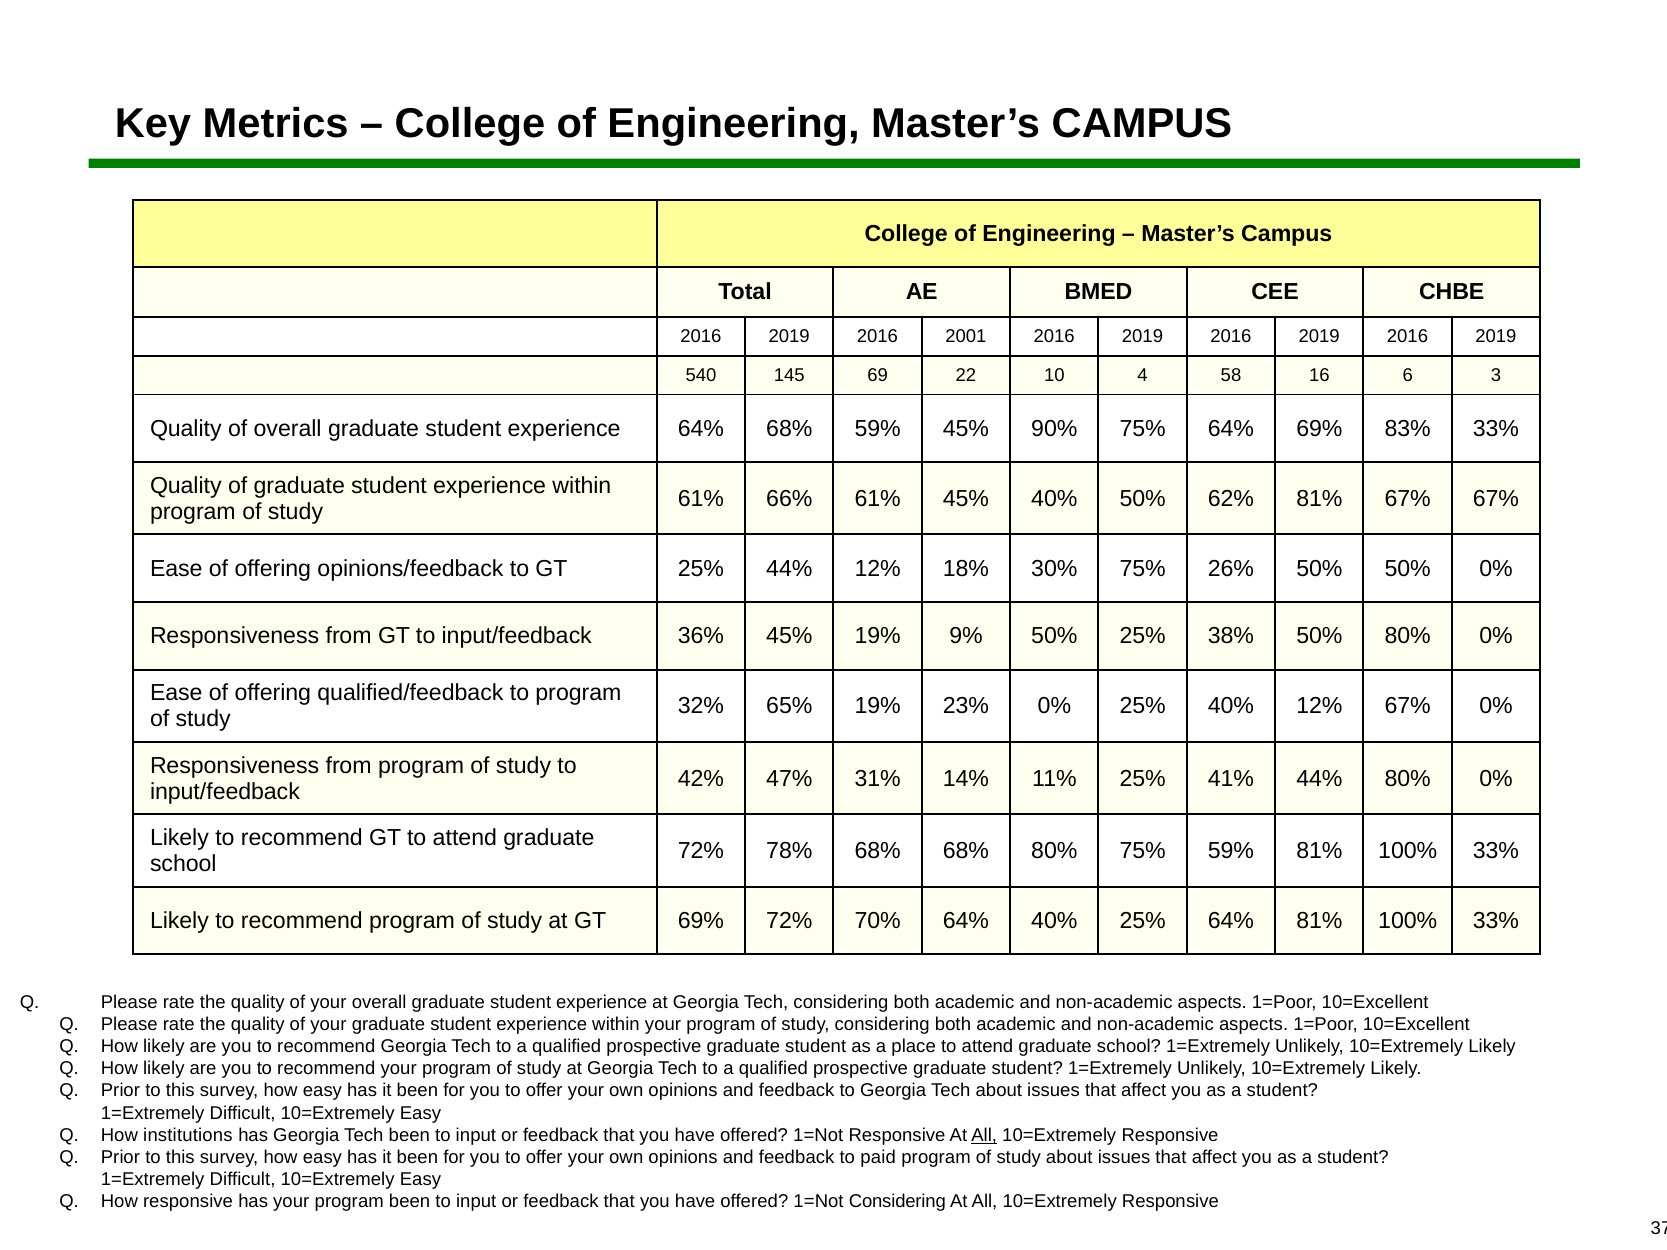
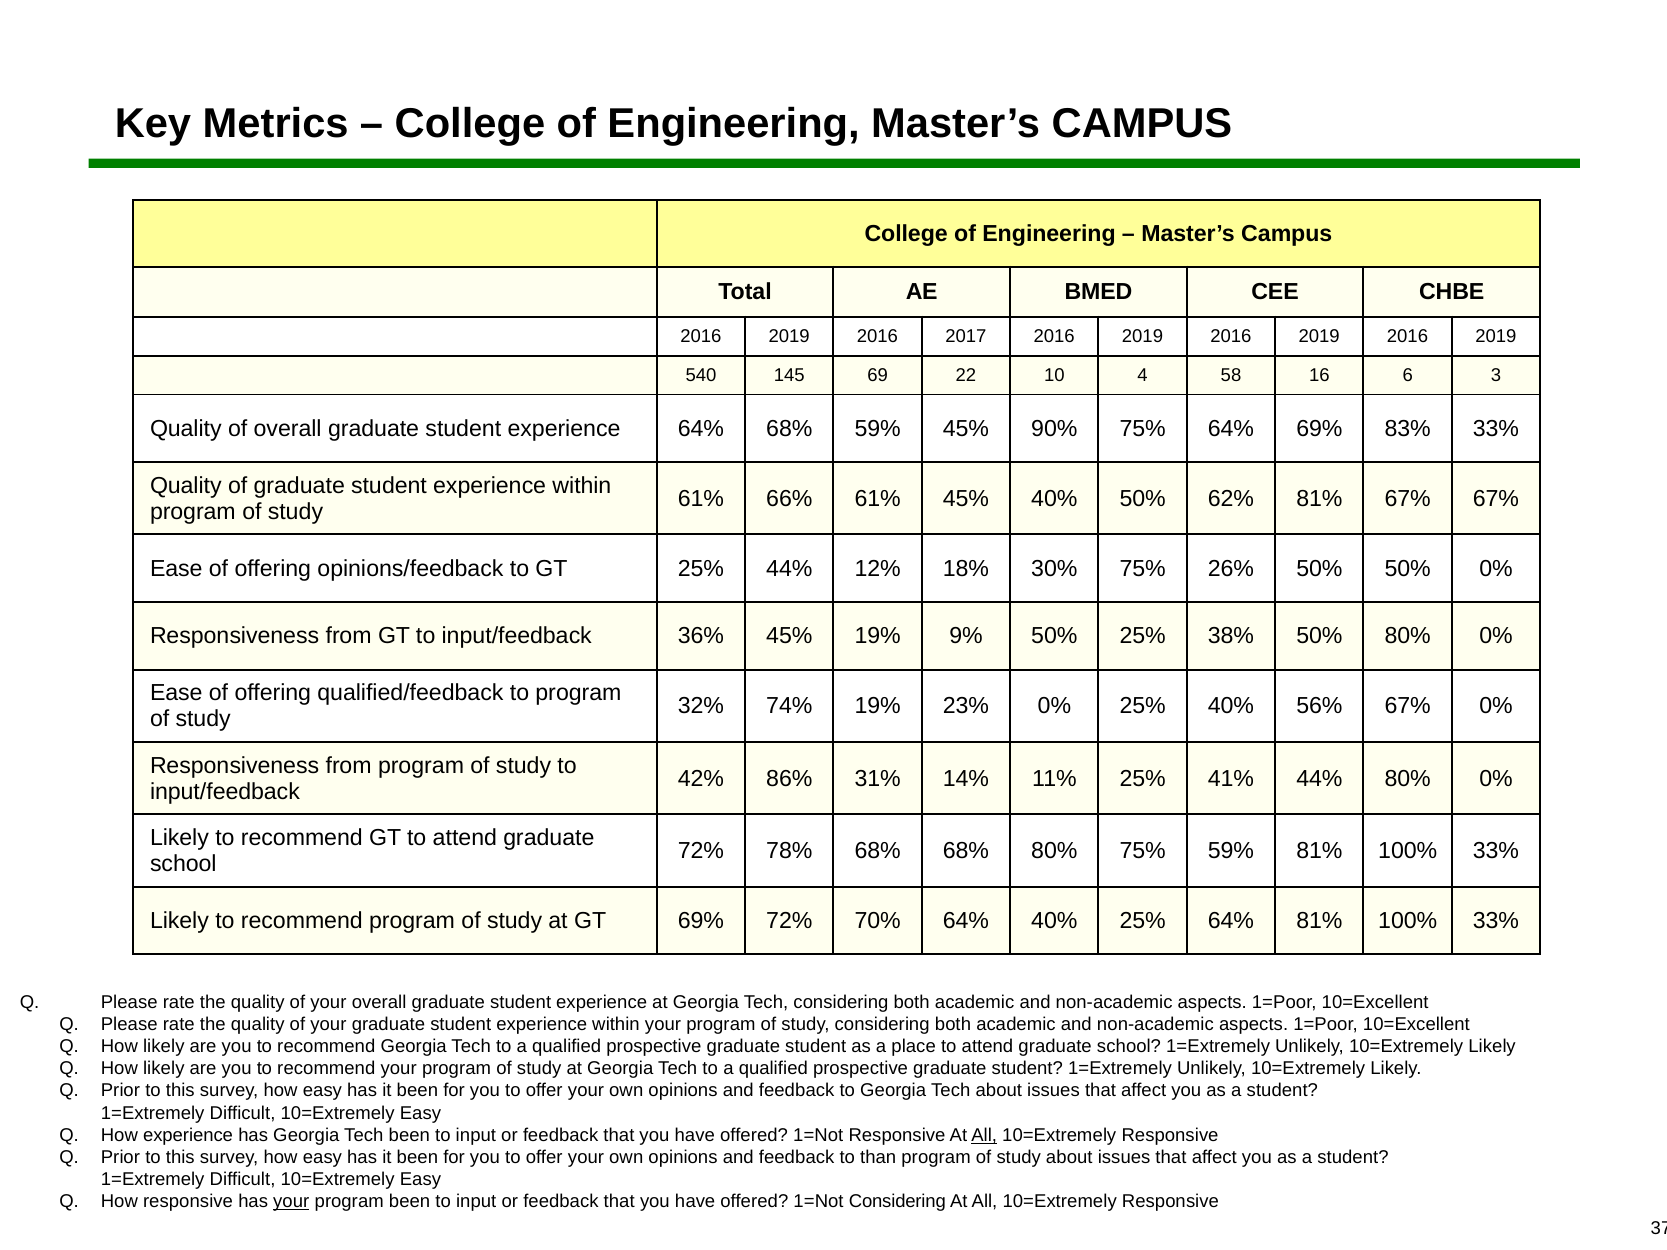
2001: 2001 -> 2017
65%: 65% -> 74%
40% 12%: 12% -> 56%
47%: 47% -> 86%
How institutions: institutions -> experience
paid: paid -> than
your at (291, 1202) underline: none -> present
